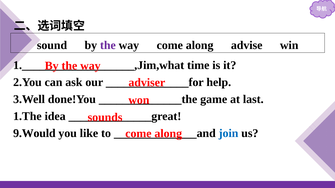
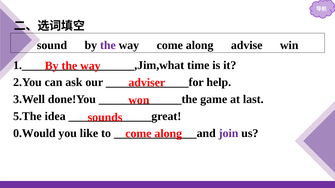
1.The: 1.The -> 5.The
9.Would: 9.Would -> 0.Would
join colour: blue -> purple
